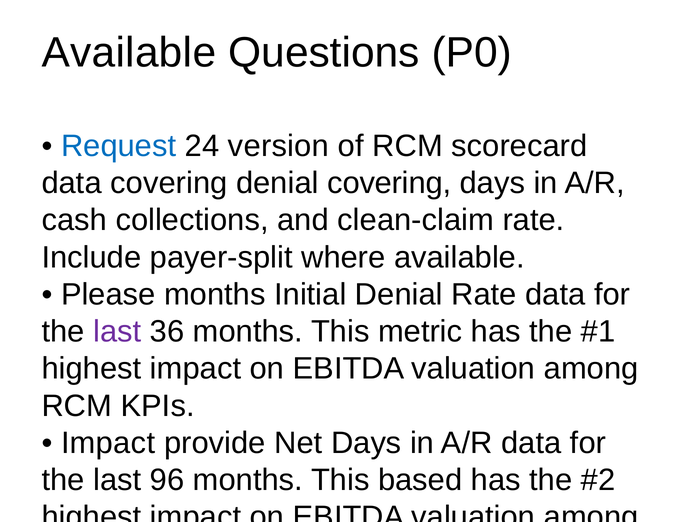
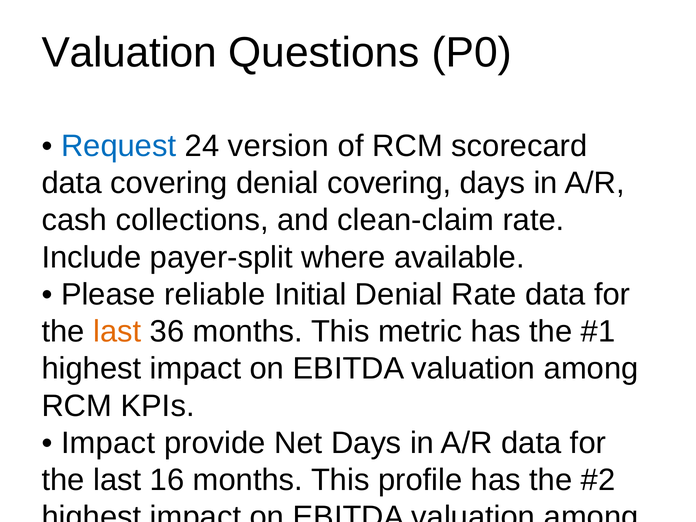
Available at (129, 53): Available -> Valuation
Please months: months -> reliable
last at (117, 332) colour: purple -> orange
96: 96 -> 16
based: based -> profile
